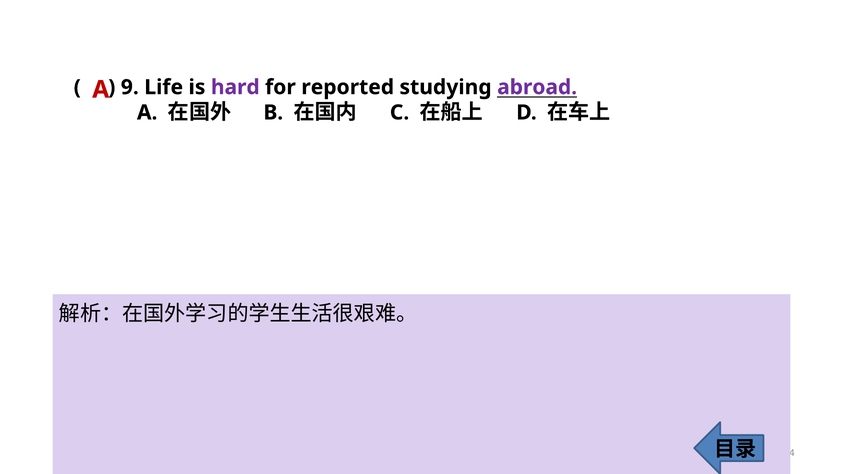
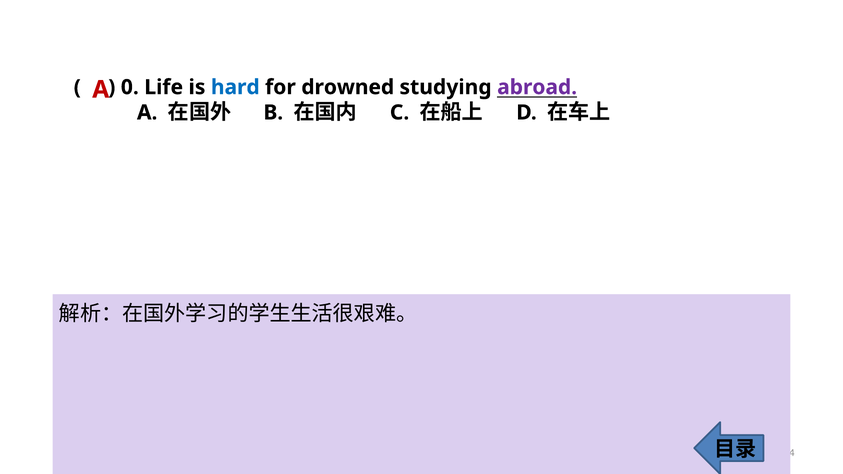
9: 9 -> 0
hard colour: purple -> blue
reported: reported -> drowned
